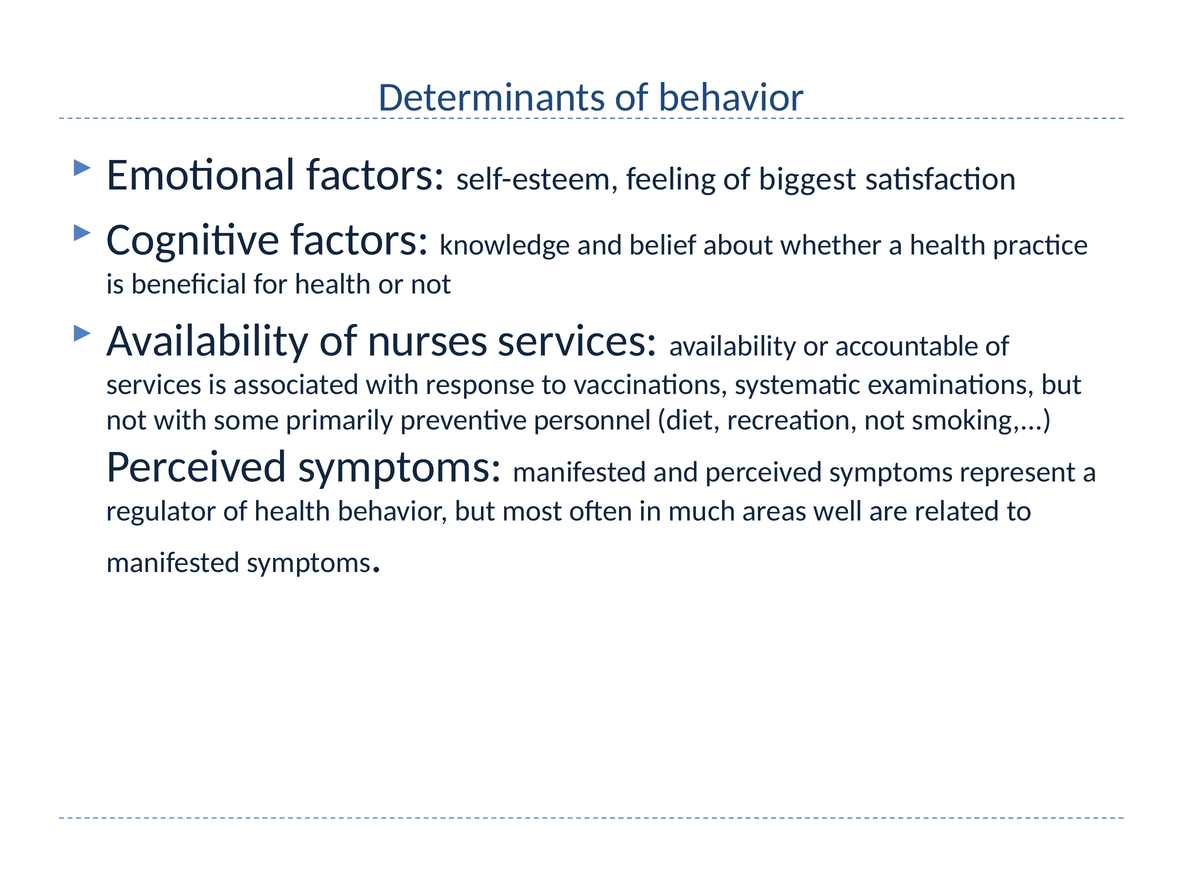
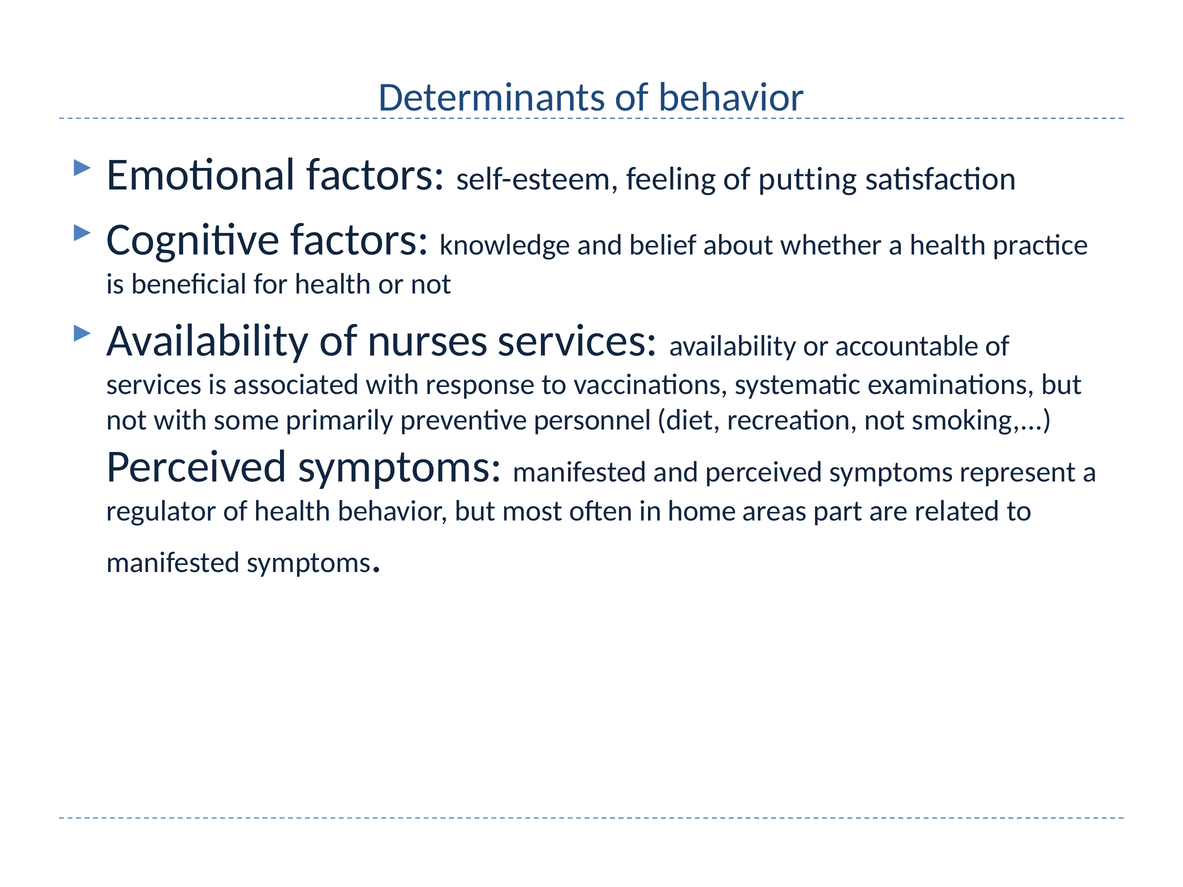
biggest: biggest -> putting
much: much -> home
well: well -> part
